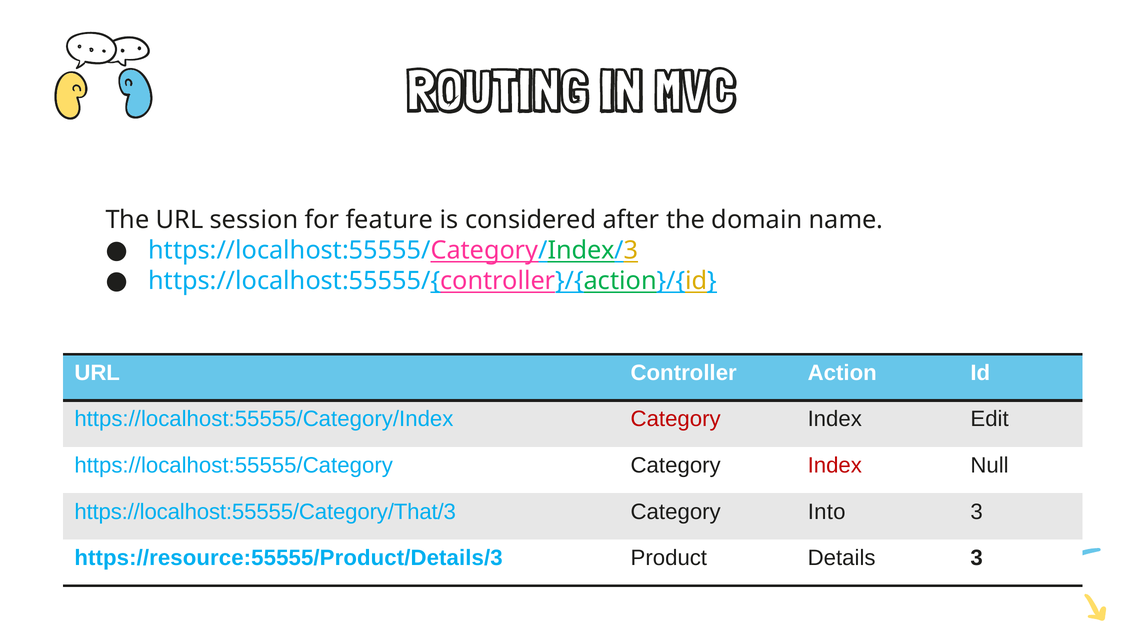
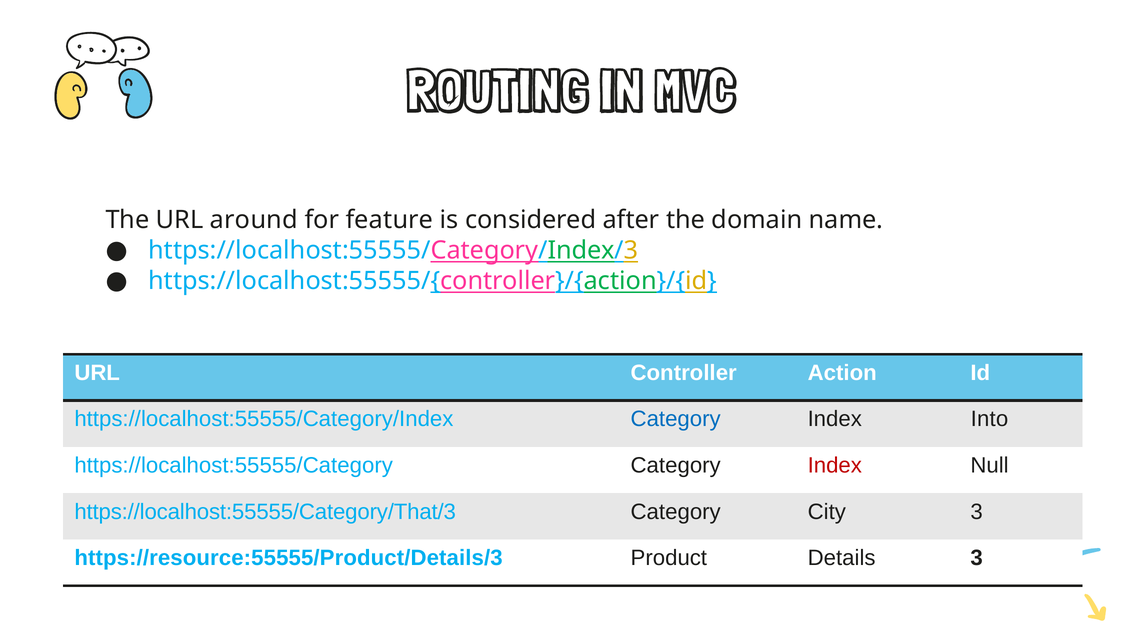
session: session -> around
Category at (676, 419) colour: red -> blue
Edit: Edit -> Into
Into: Into -> City
